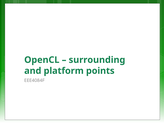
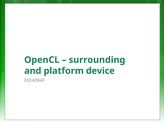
points: points -> device
